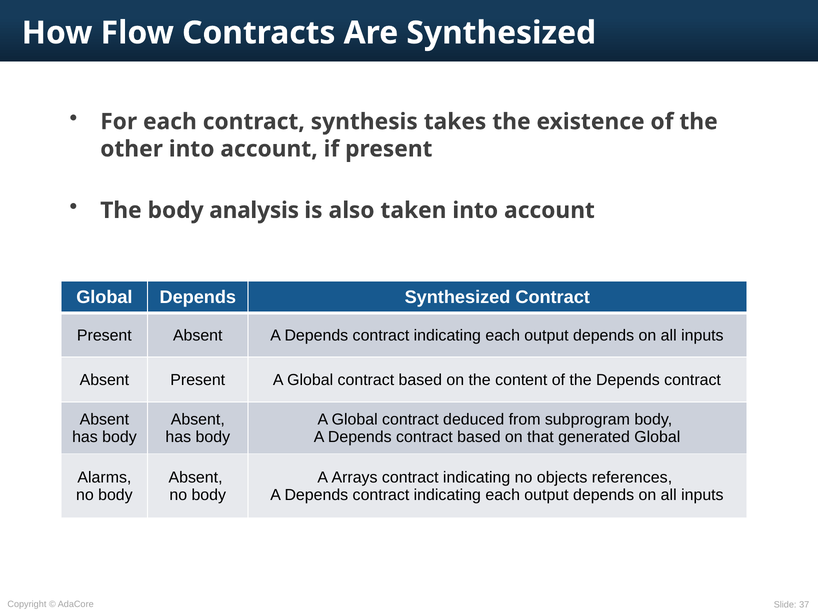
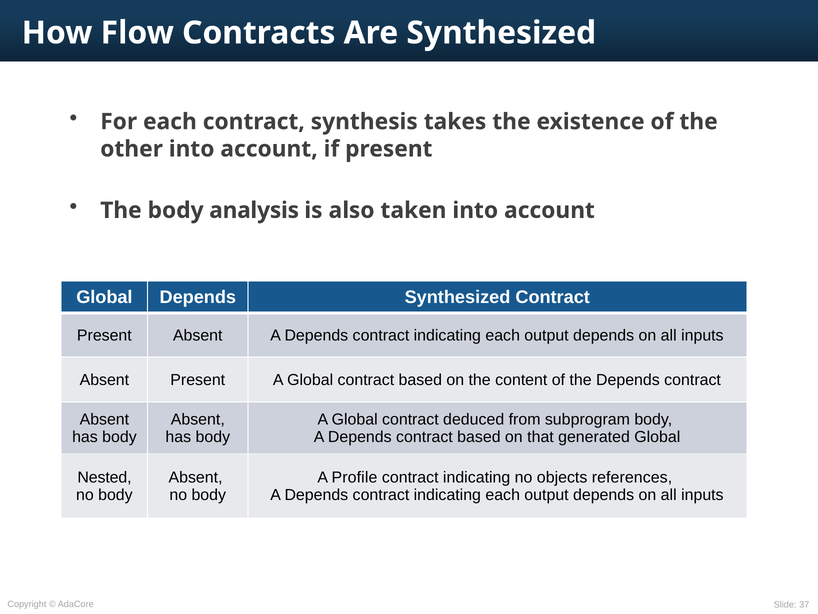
Alarms: Alarms -> Nested
Arrays: Arrays -> Profile
